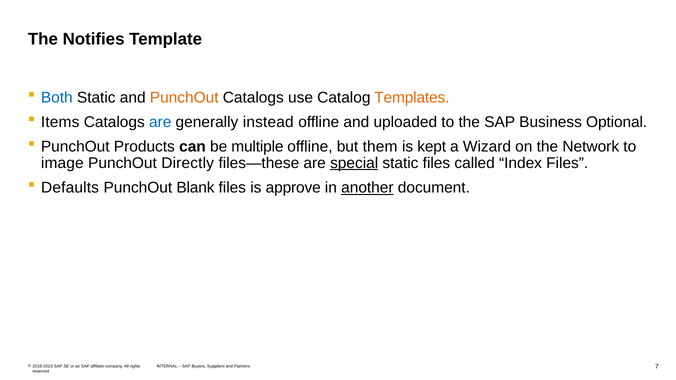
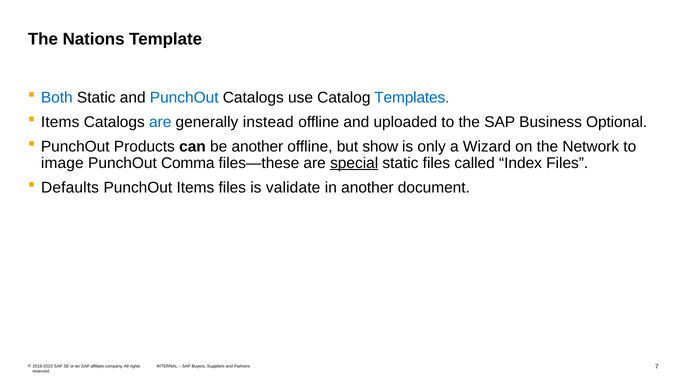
Notifies: Notifies -> Nations
PunchOut at (184, 98) colour: orange -> blue
Templates colour: orange -> blue
be multiple: multiple -> another
them: them -> show
kept: kept -> only
Directly: Directly -> Comma
PunchOut Blank: Blank -> Items
approve: approve -> validate
another at (367, 188) underline: present -> none
